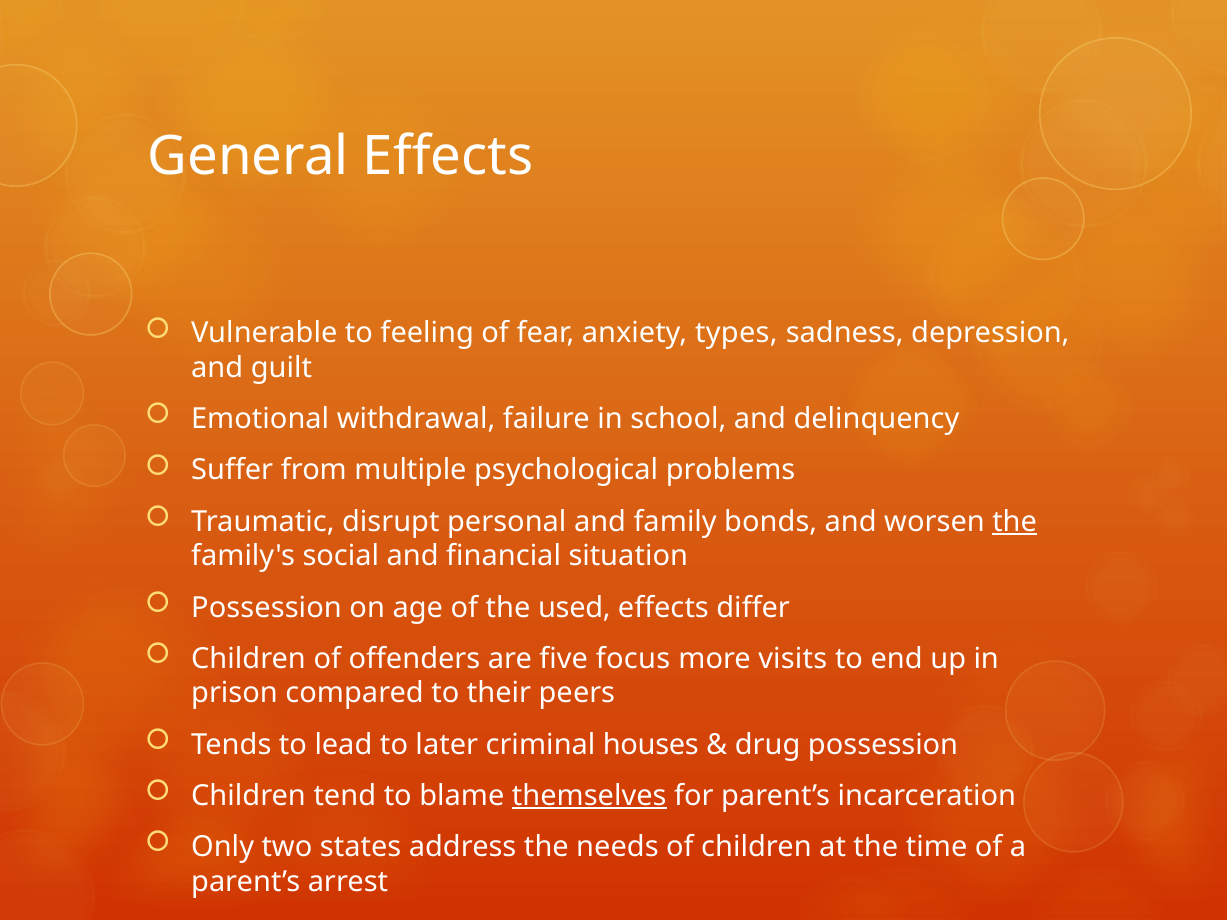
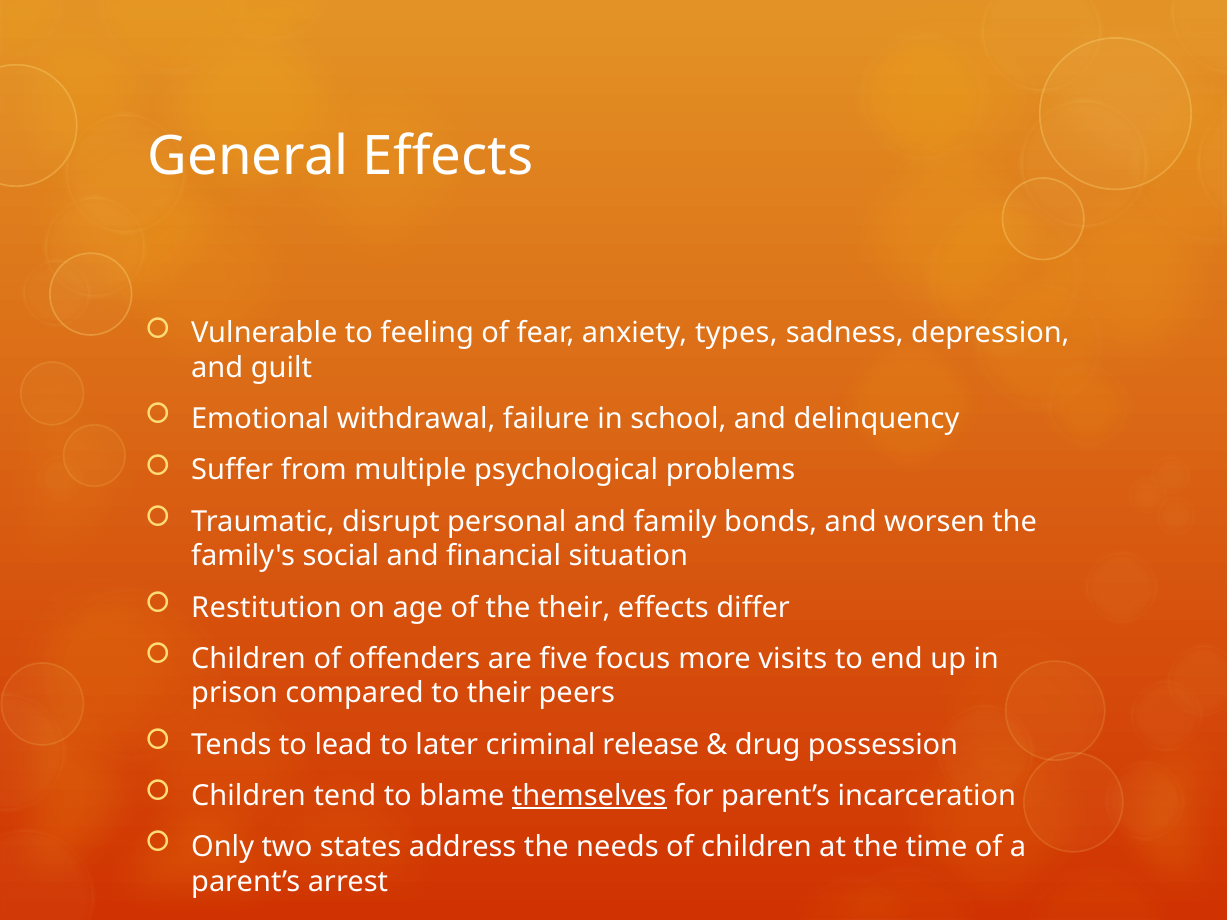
the at (1015, 522) underline: present -> none
Possession at (267, 608): Possession -> Restitution
the used: used -> their
houses: houses -> release
